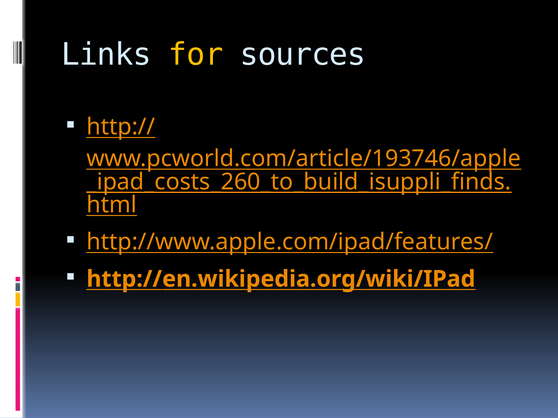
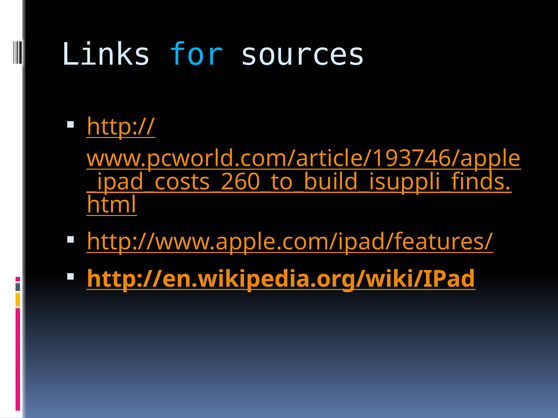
for colour: yellow -> light blue
